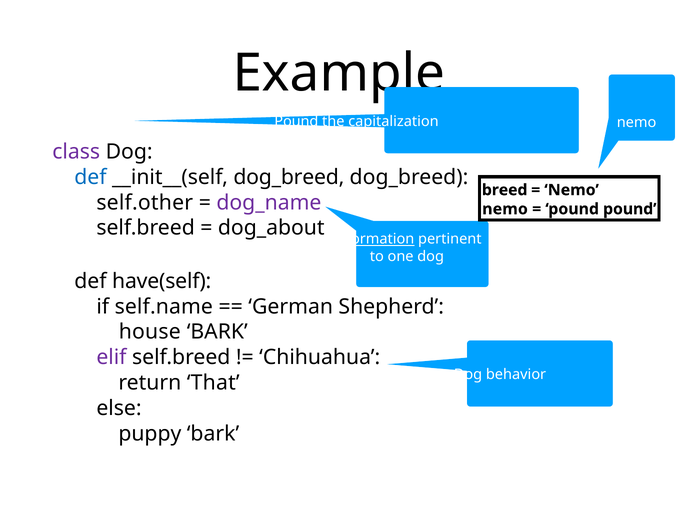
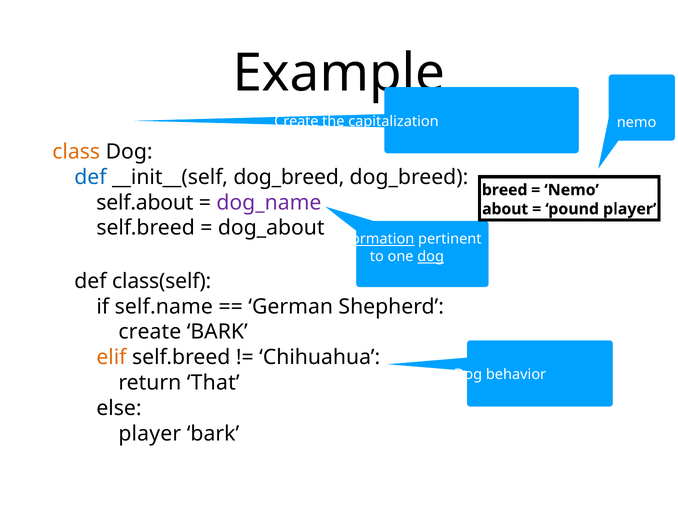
Pound at (296, 121): Pound -> Create
class colour: purple -> orange
self.other: self.other -> self.about
nemo at (505, 209): nemo -> about
pound pound: pound -> player
dog at (431, 257) underline: none -> present
have(self: have(self -> class(self
house at (150, 332): house -> create
elif colour: purple -> orange
puppy at (150, 434): puppy -> player
